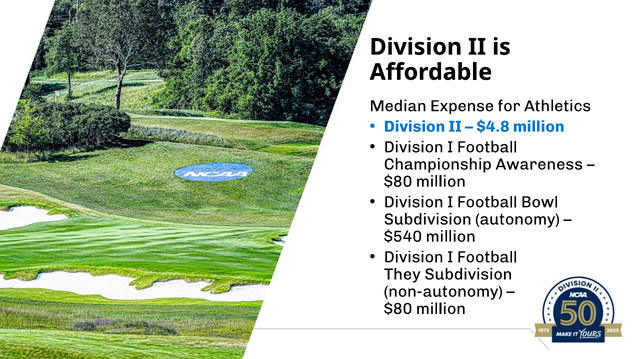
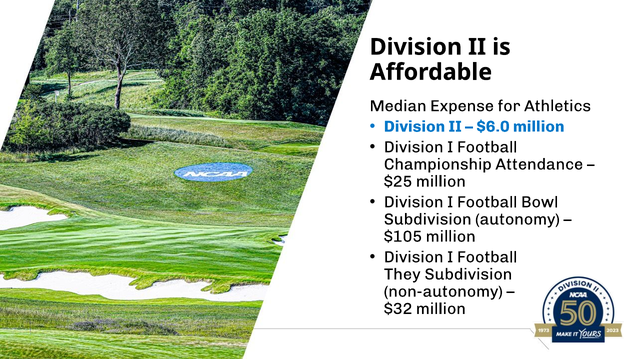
$4.8: $4.8 -> $6.0
Awareness: Awareness -> Attendance
$80 at (398, 181): $80 -> $25
$540: $540 -> $105
$80 at (398, 308): $80 -> $32
